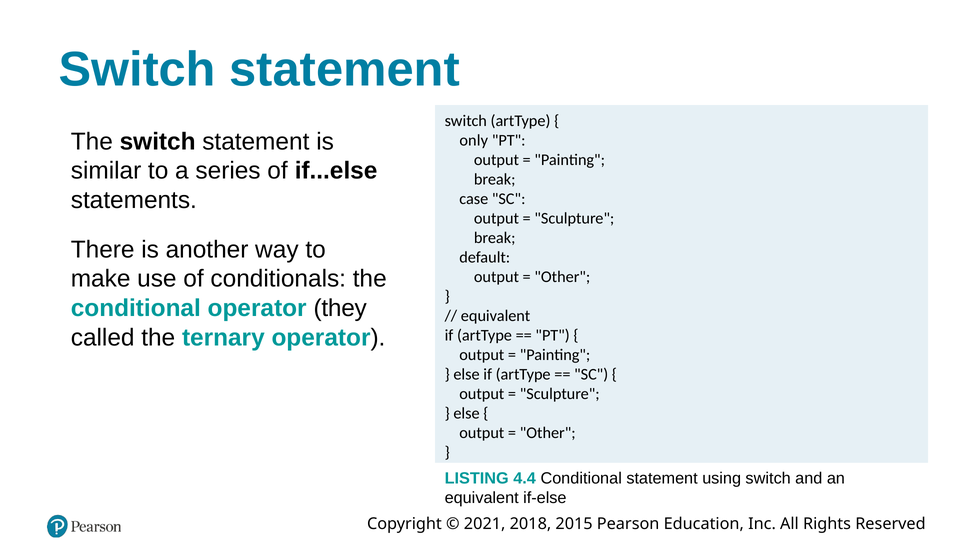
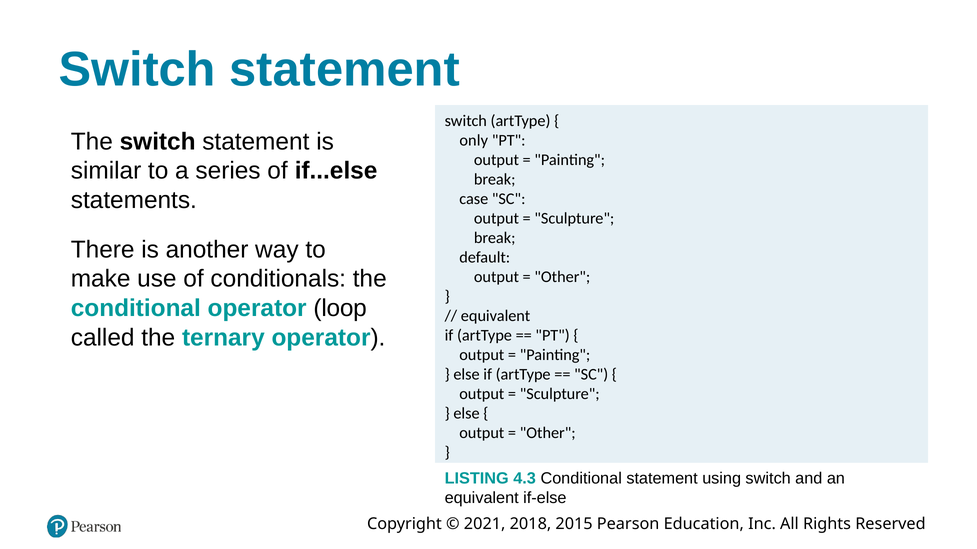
they: they -> loop
4.4: 4.4 -> 4.3
